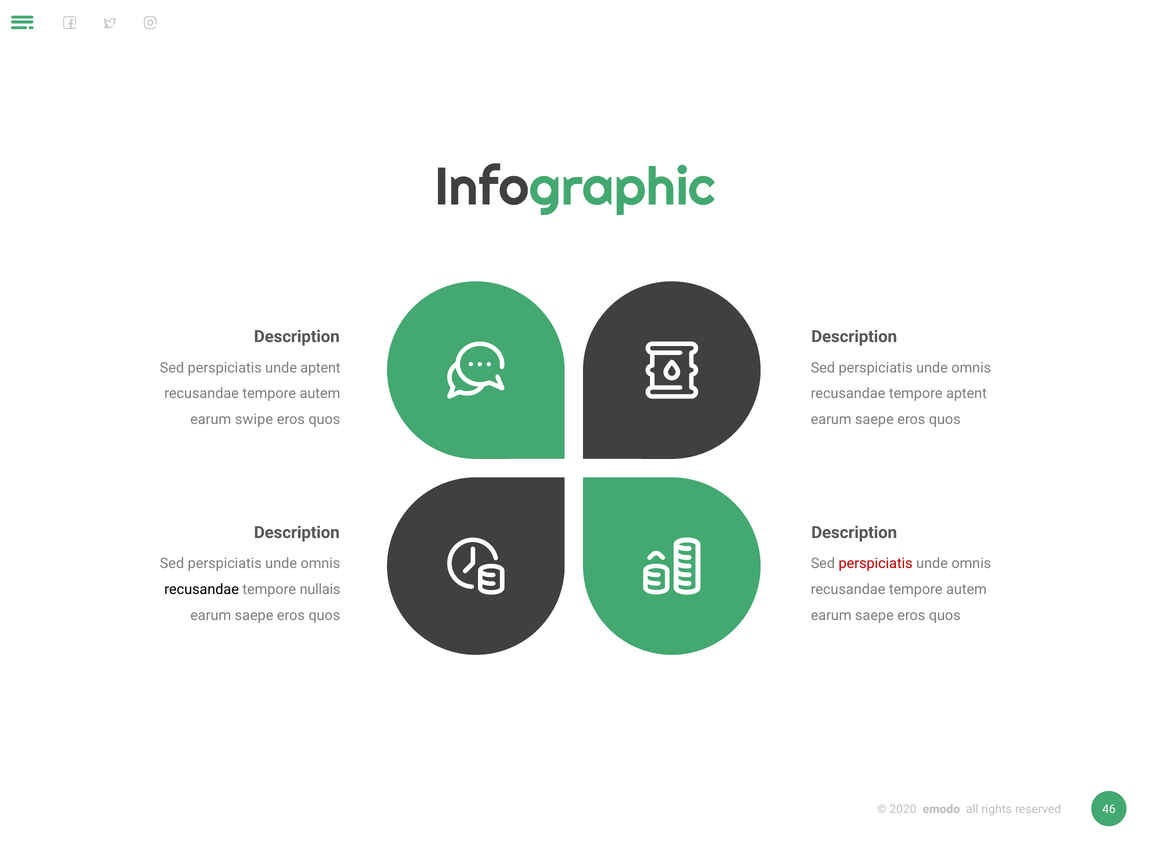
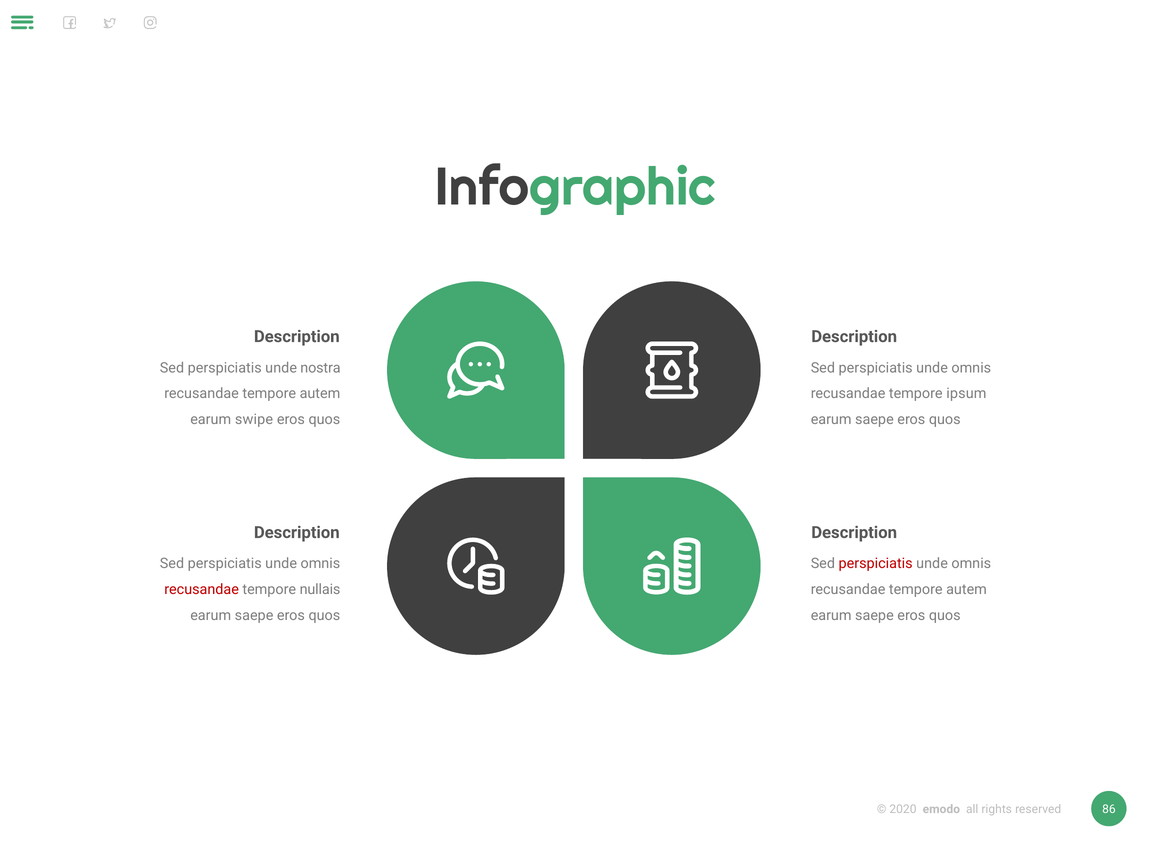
unde aptent: aptent -> nostra
tempore aptent: aptent -> ipsum
recusandae at (202, 590) colour: black -> red
46: 46 -> 86
